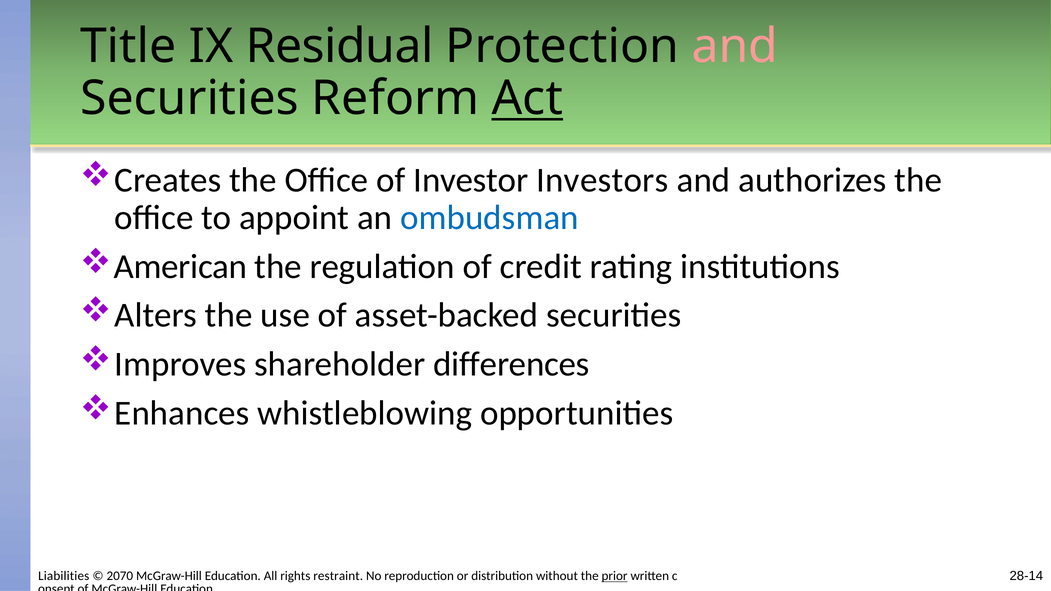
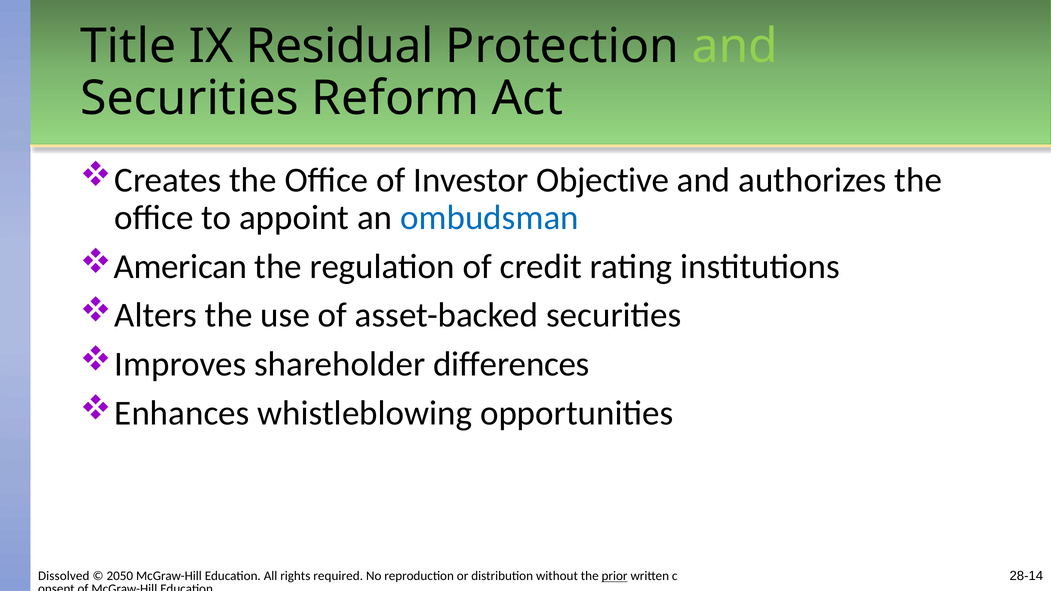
and at (735, 47) colour: pink -> light green
Act underline: present -> none
Investors: Investors -> Objective
Liabilities: Liabilities -> Dissolved
2070: 2070 -> 2050
restraint: restraint -> required
